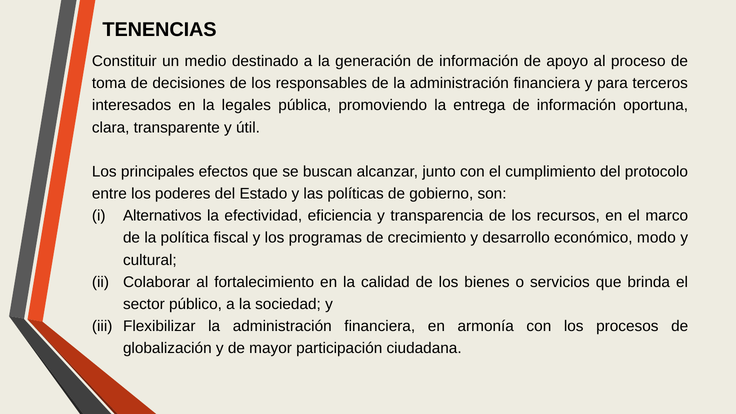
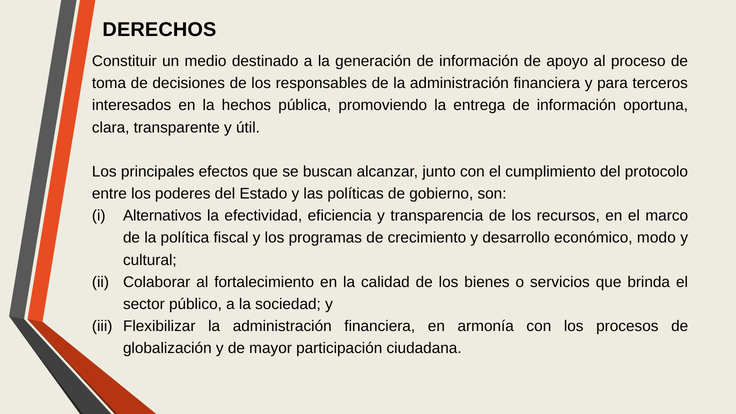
TENENCIAS: TENENCIAS -> DERECHOS
legales: legales -> hechos
